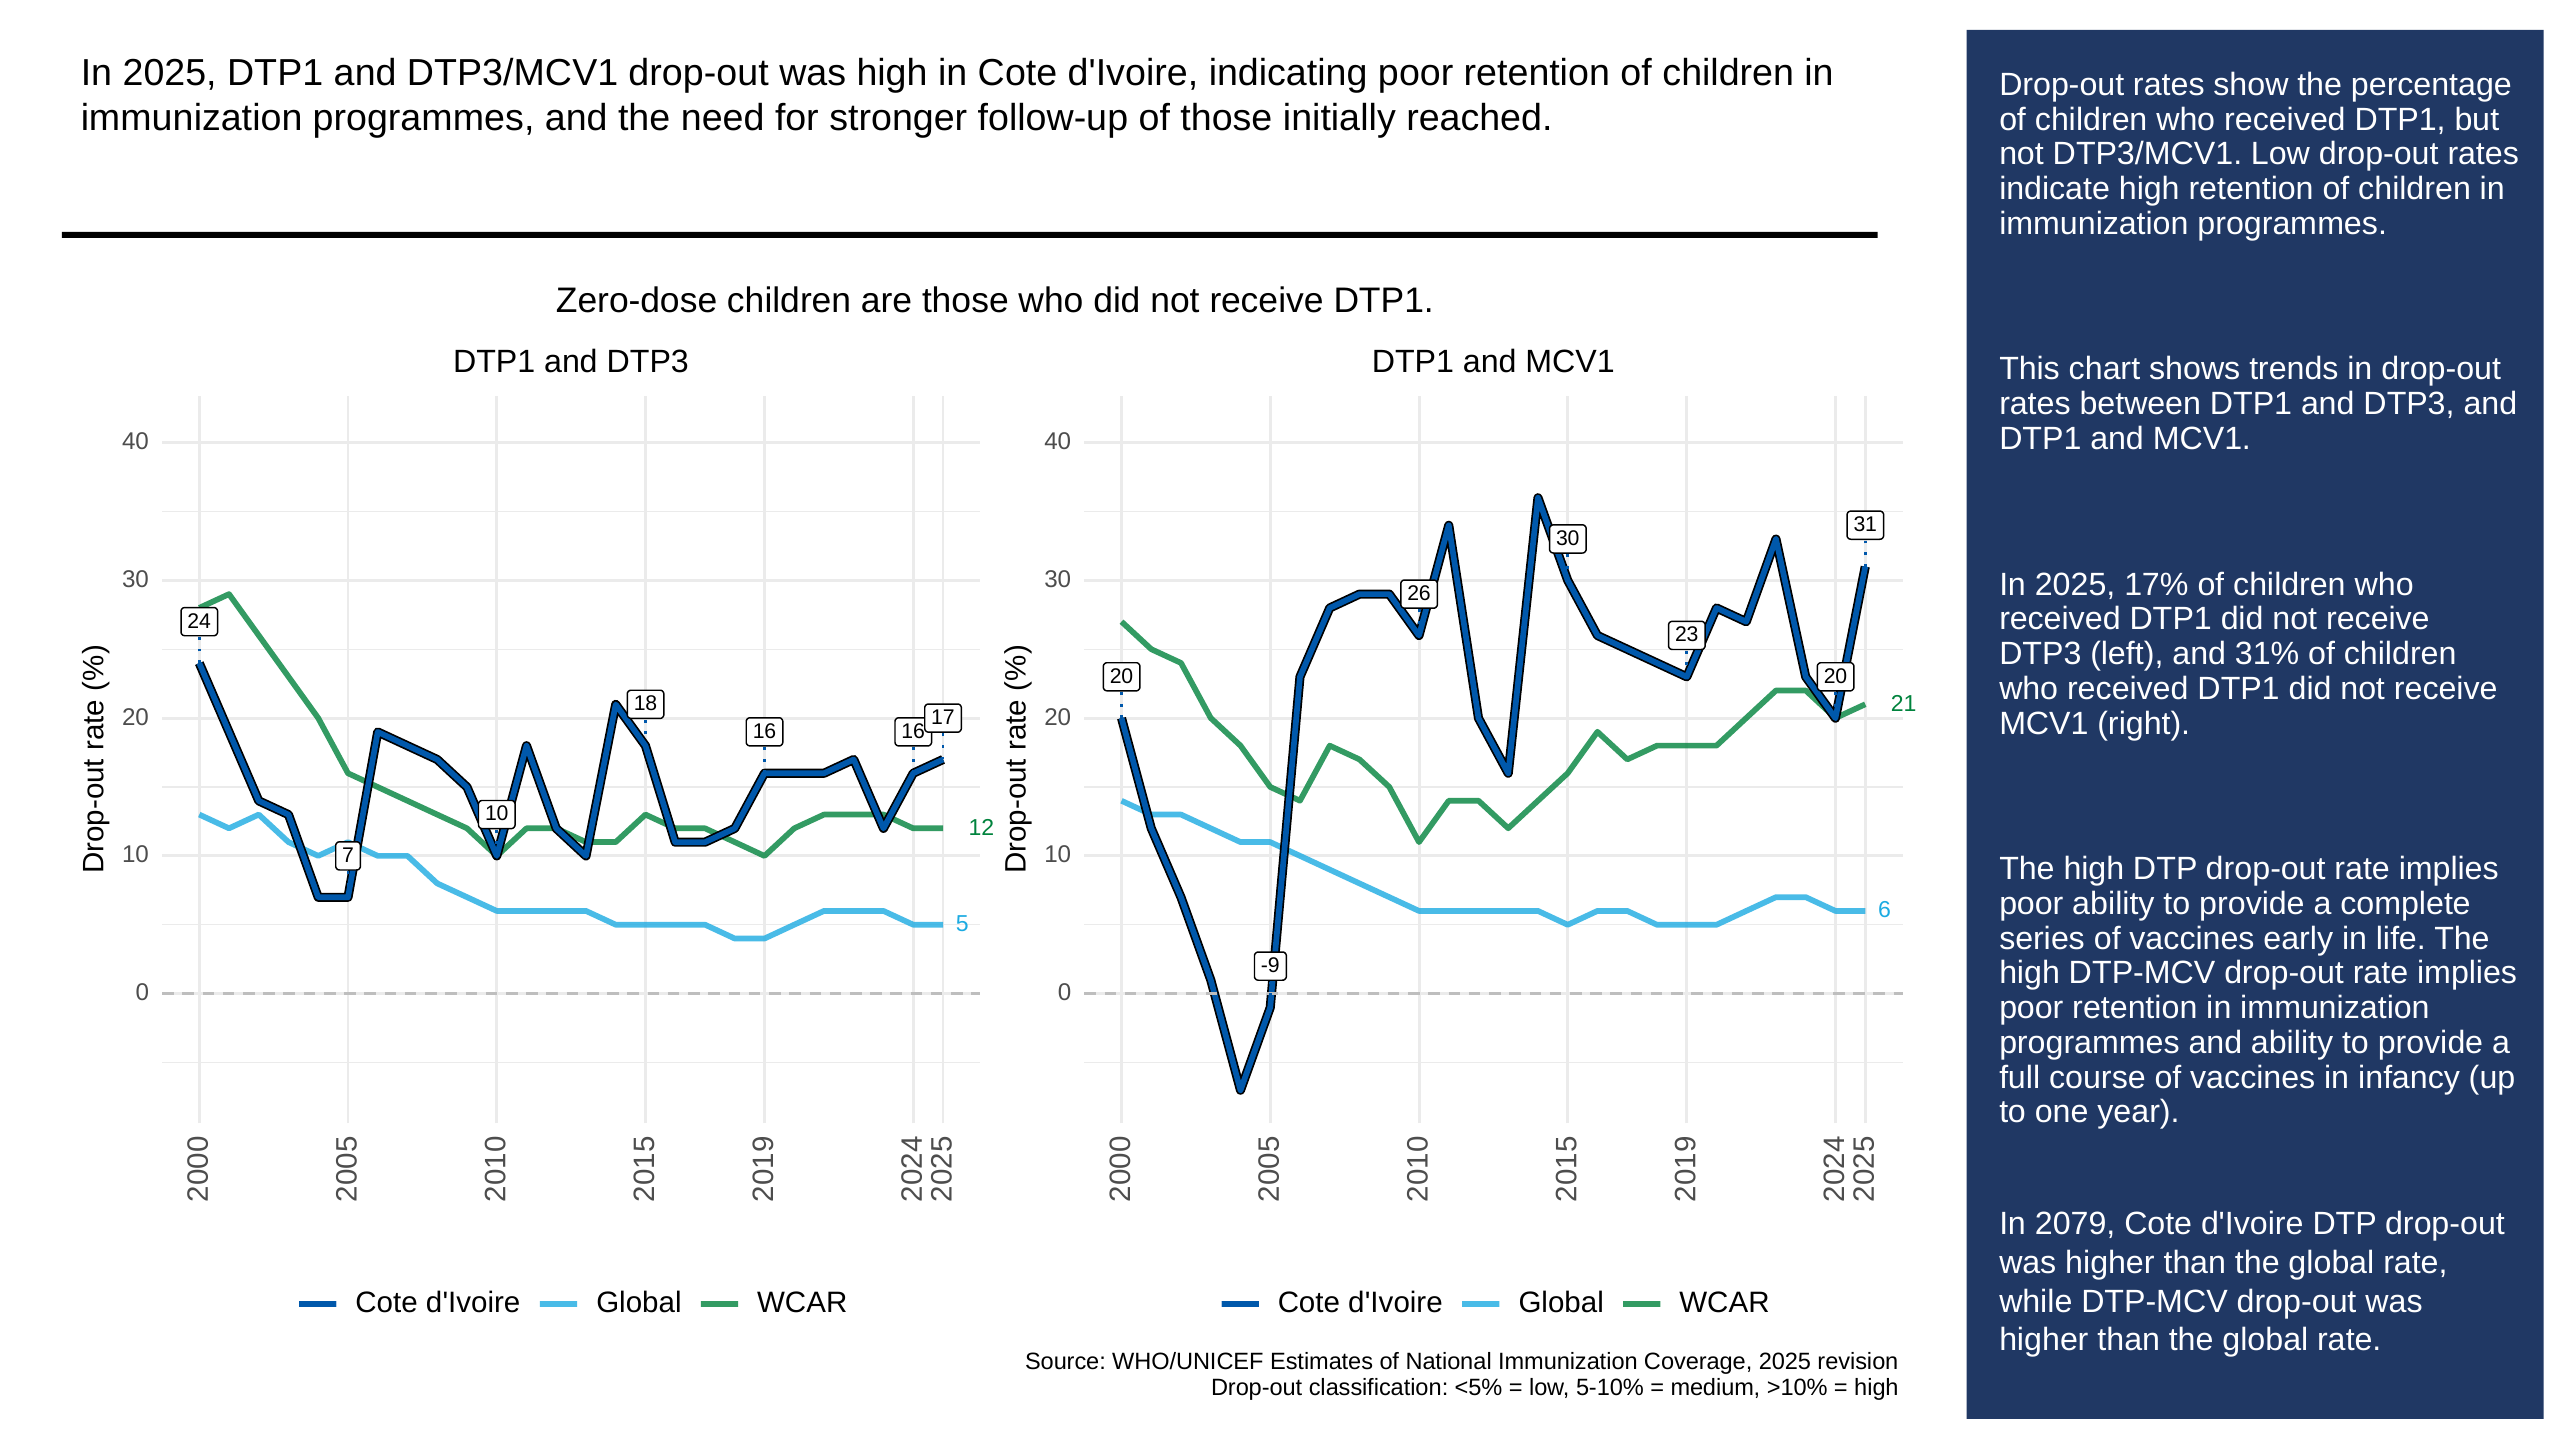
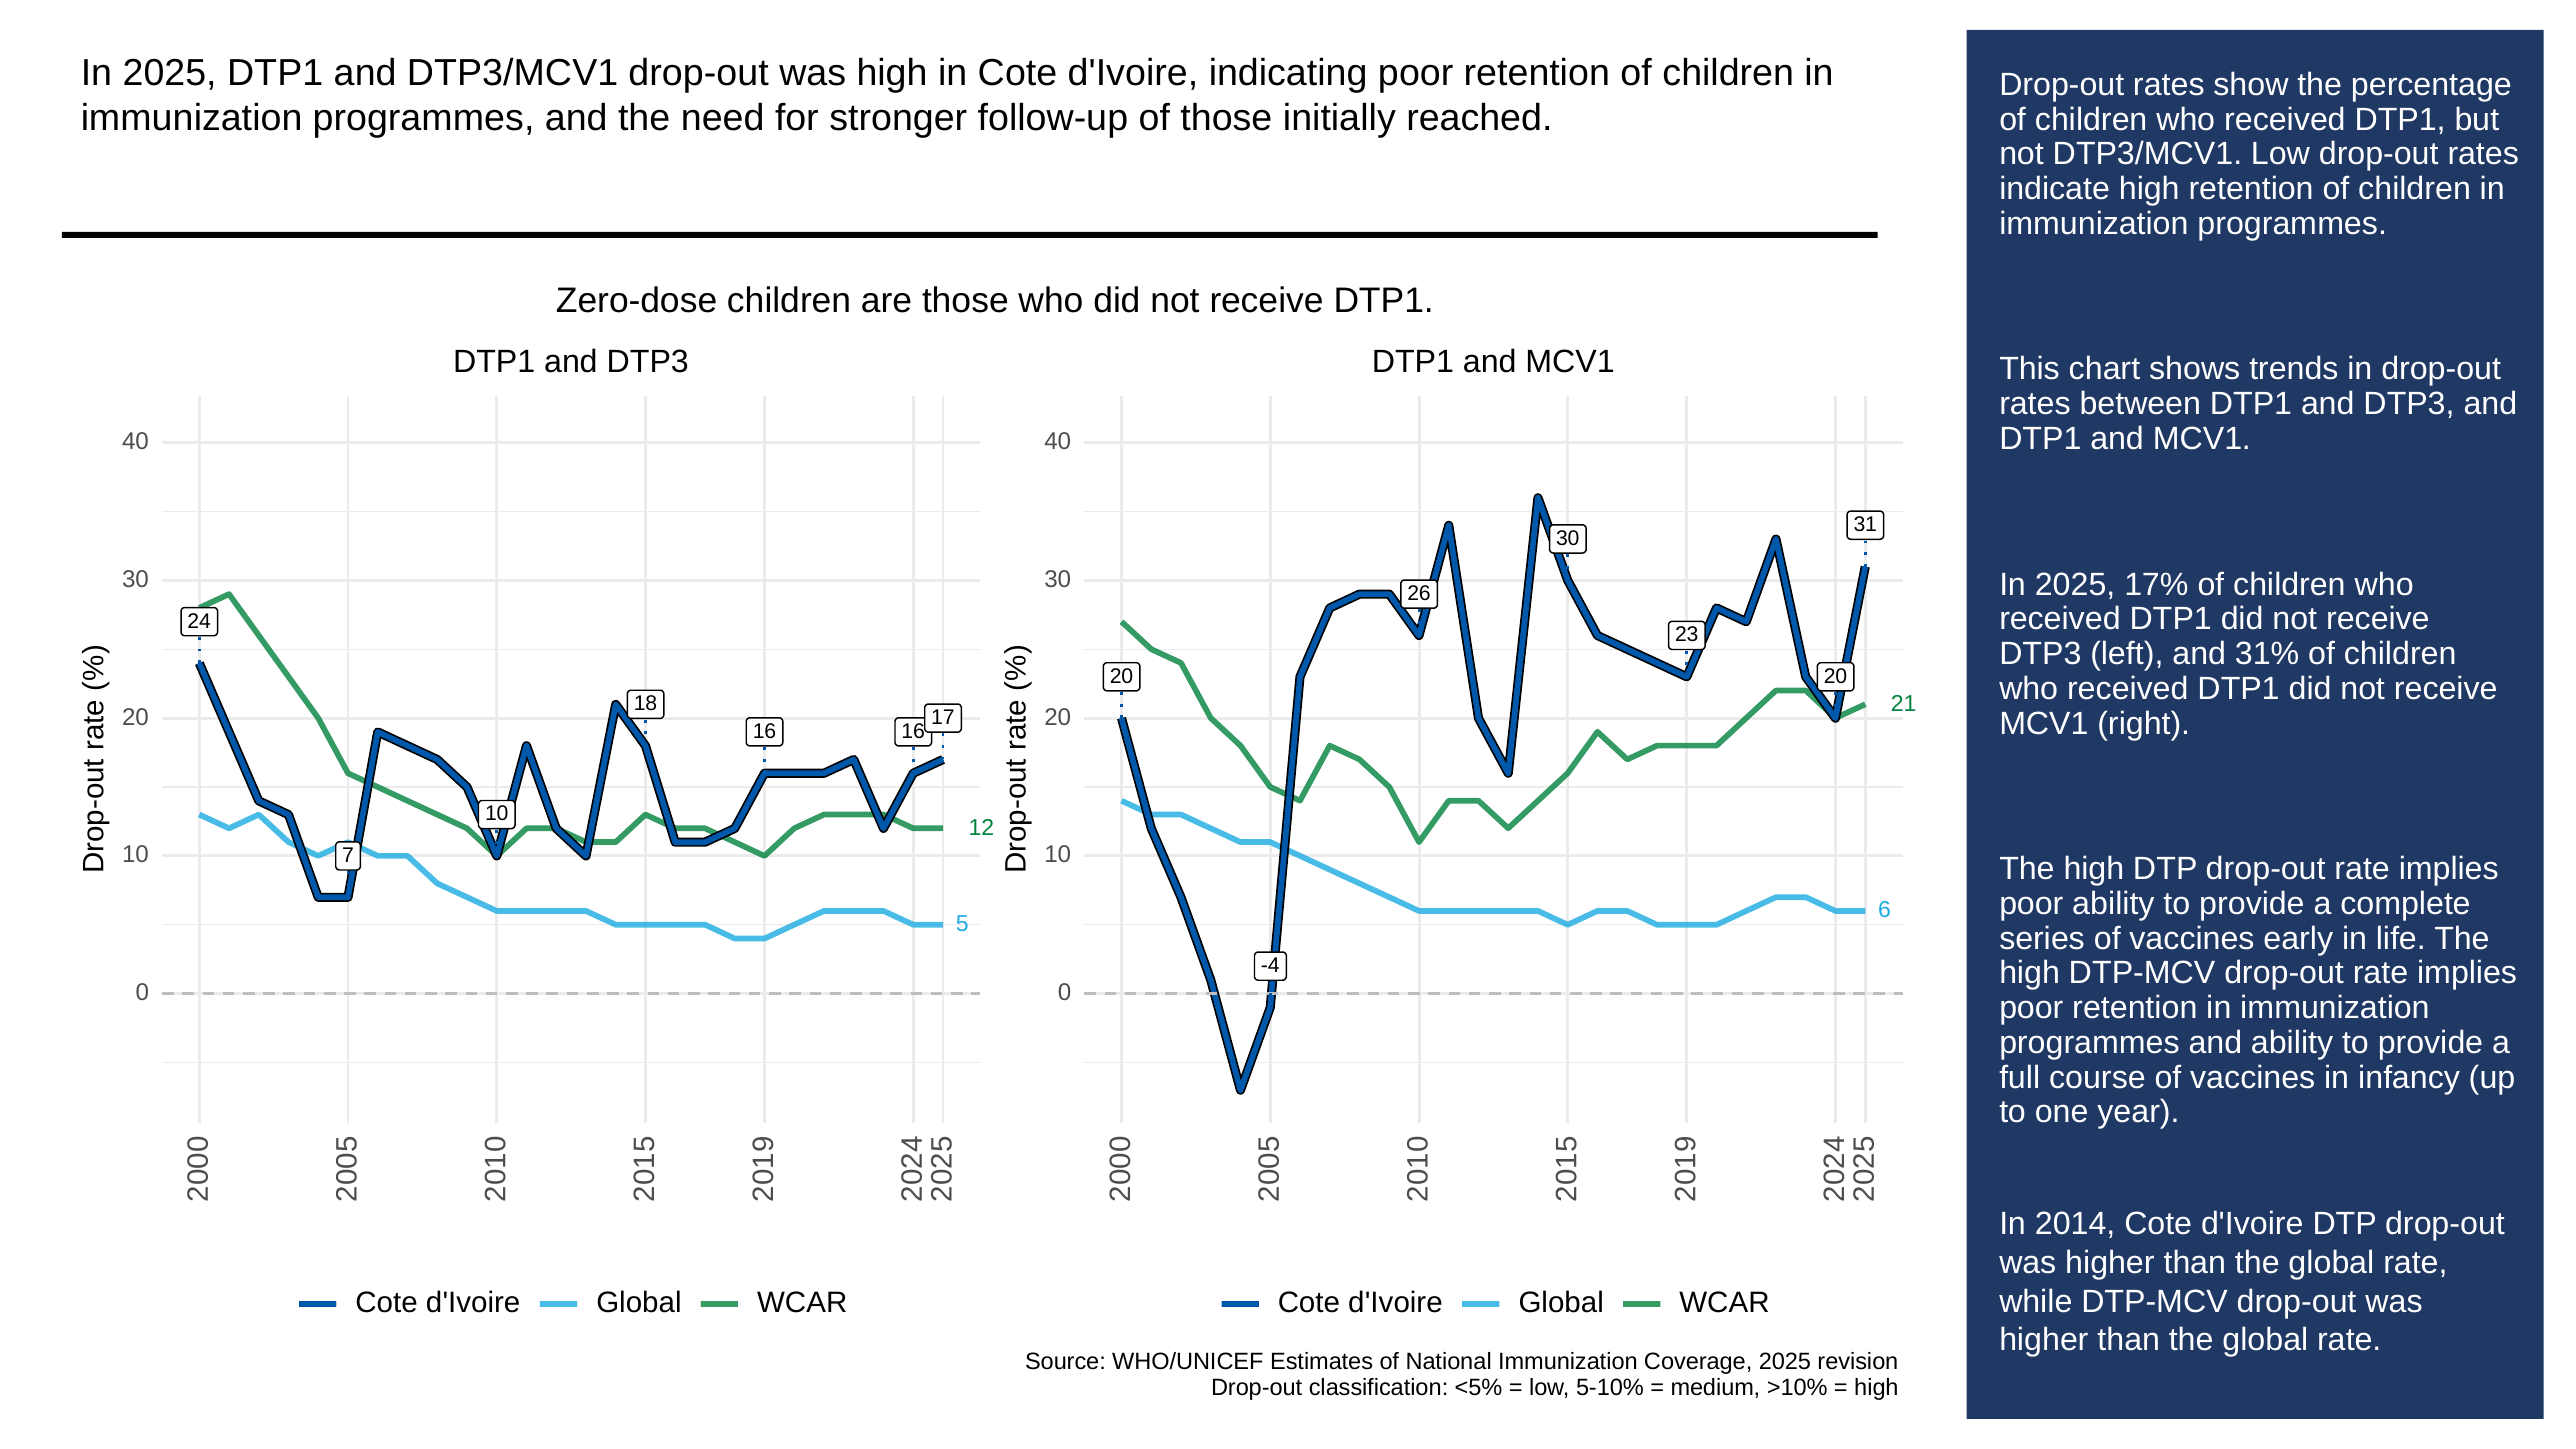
-9: -9 -> -4
2079: 2079 -> 2014
